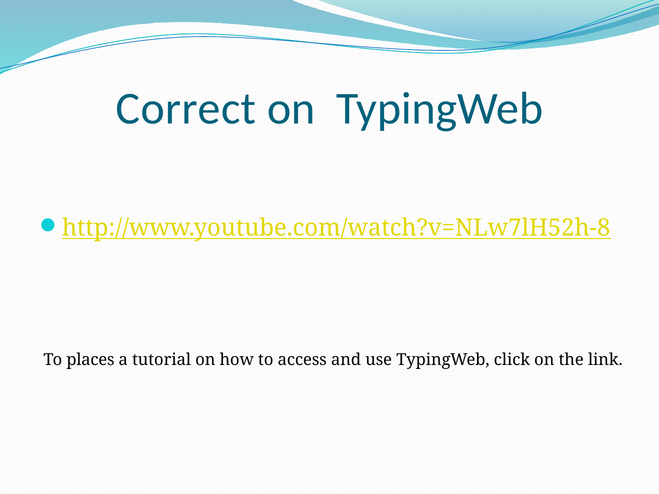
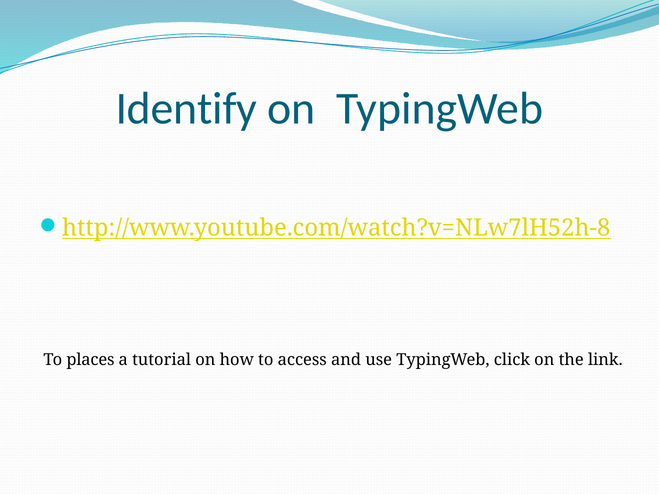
Correct: Correct -> Identify
